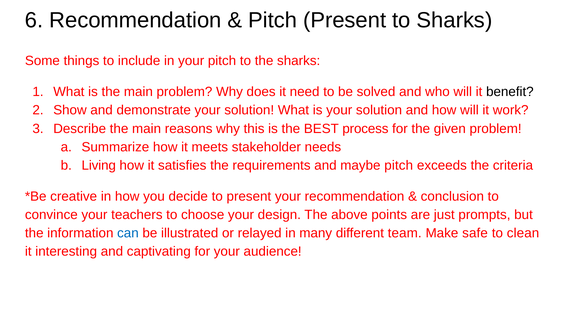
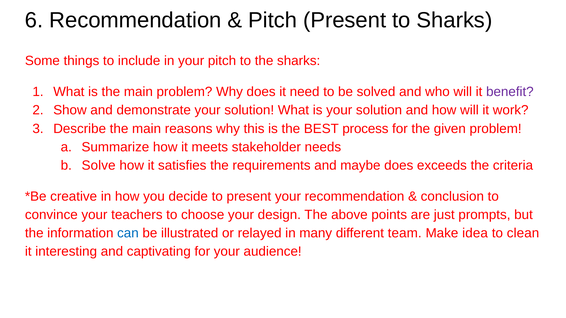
benefit colour: black -> purple
Living: Living -> Solve
maybe pitch: pitch -> does
safe: safe -> idea
